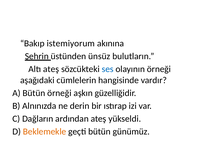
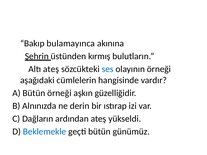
istemiyorum: istemiyorum -> bulamayınca
ünsüz: ünsüz -> kırmış
Beklemekle colour: orange -> blue
